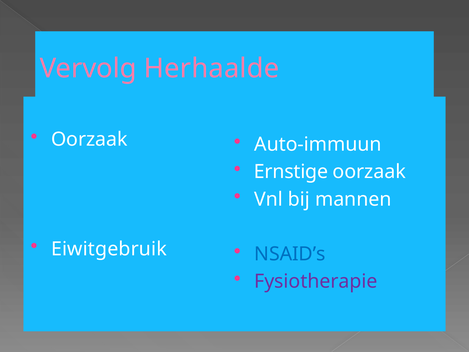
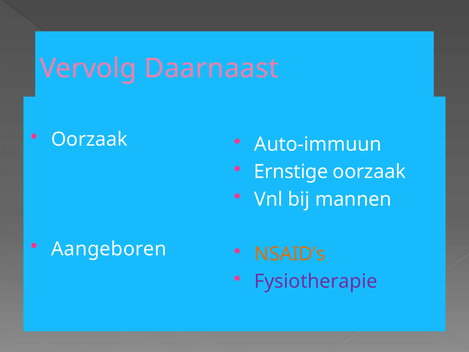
Herhaalde: Herhaalde -> Daarnaast
Eiwitgebruik: Eiwitgebruik -> Aangeboren
NSAID’s colour: blue -> orange
